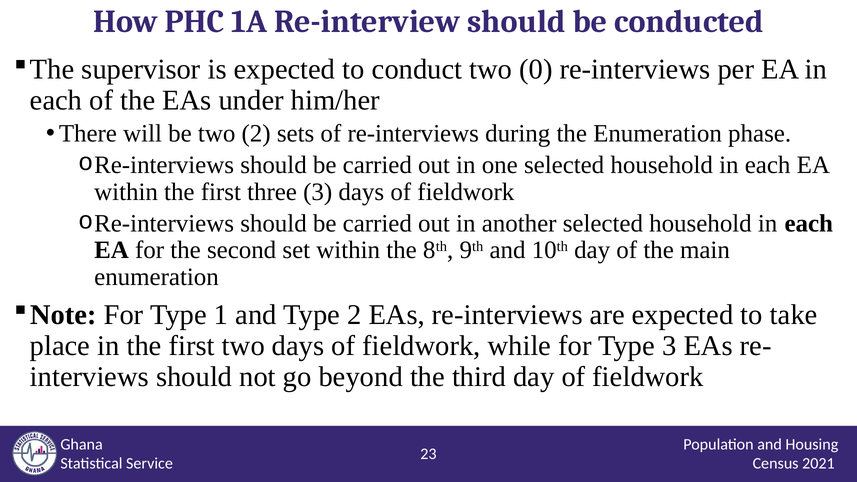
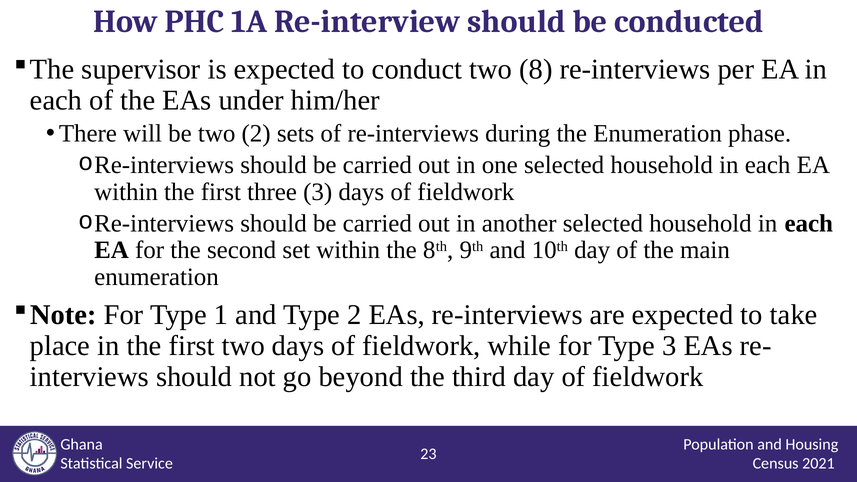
0: 0 -> 8
